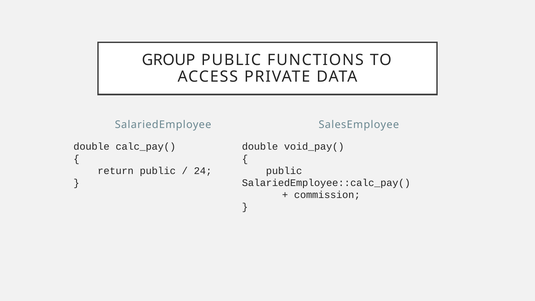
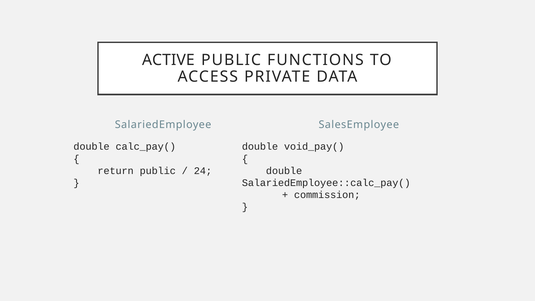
GROUP: GROUP -> ACTIVE
public at (284, 171): public -> double
